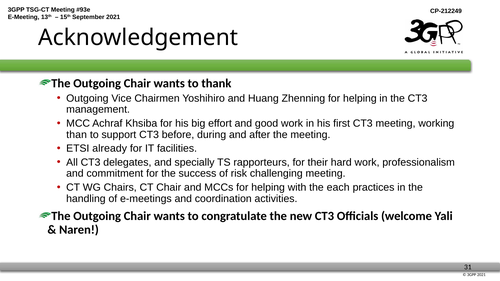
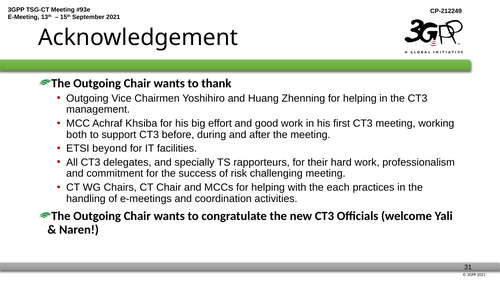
than: than -> both
already: already -> beyond
